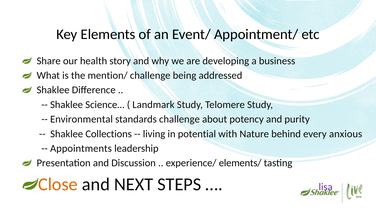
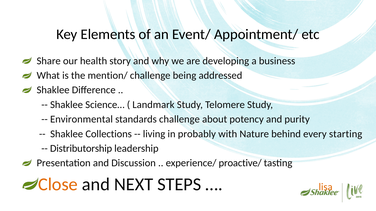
potential: potential -> probably
anxious: anxious -> starting
Appointments: Appointments -> Distributorship
elements/: elements/ -> proactive/
lisa colour: purple -> orange
